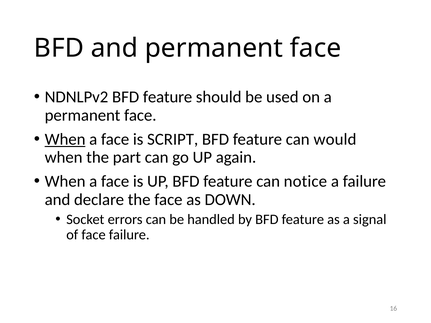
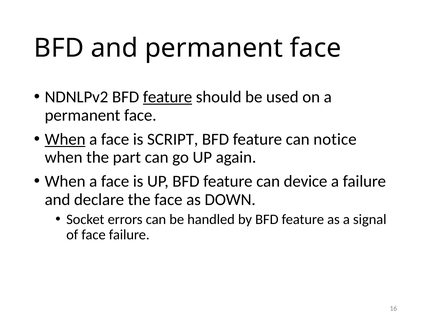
feature at (168, 97) underline: none -> present
would: would -> notice
notice: notice -> device
